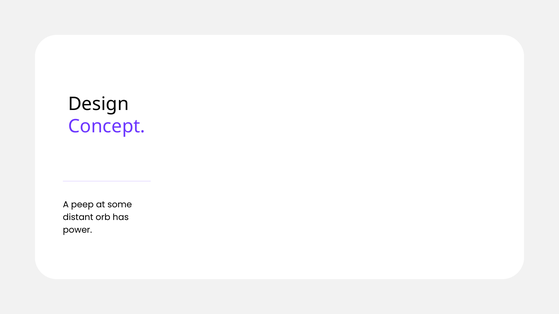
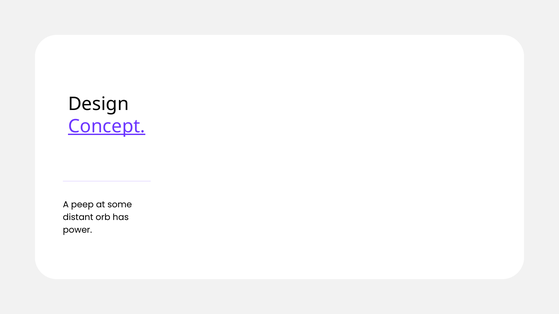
Concept underline: none -> present
